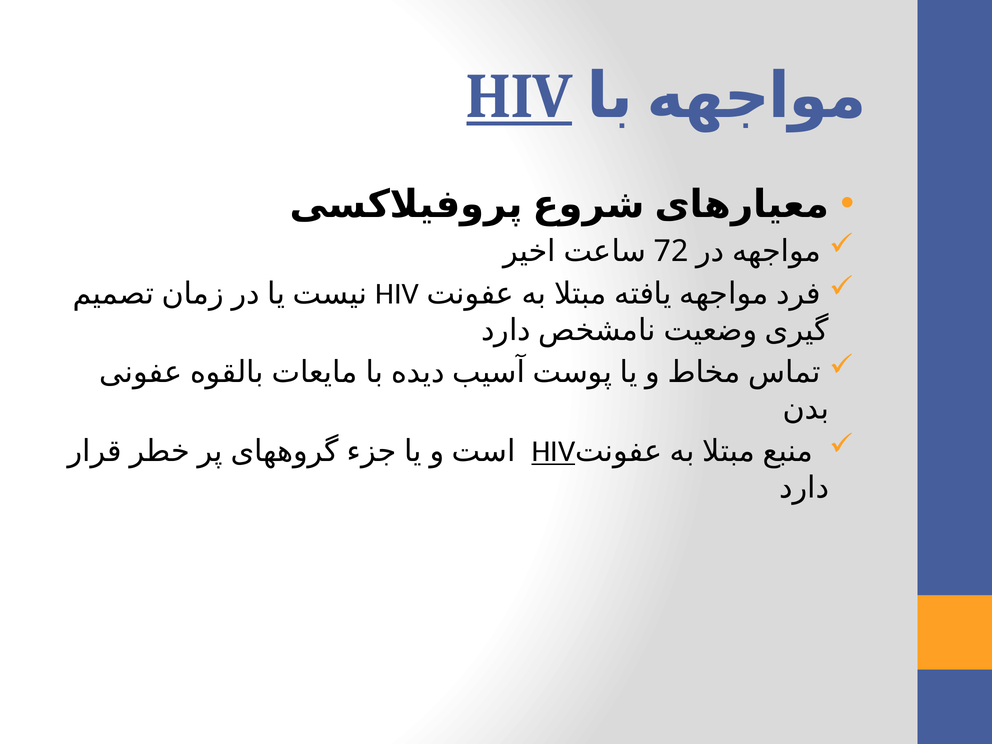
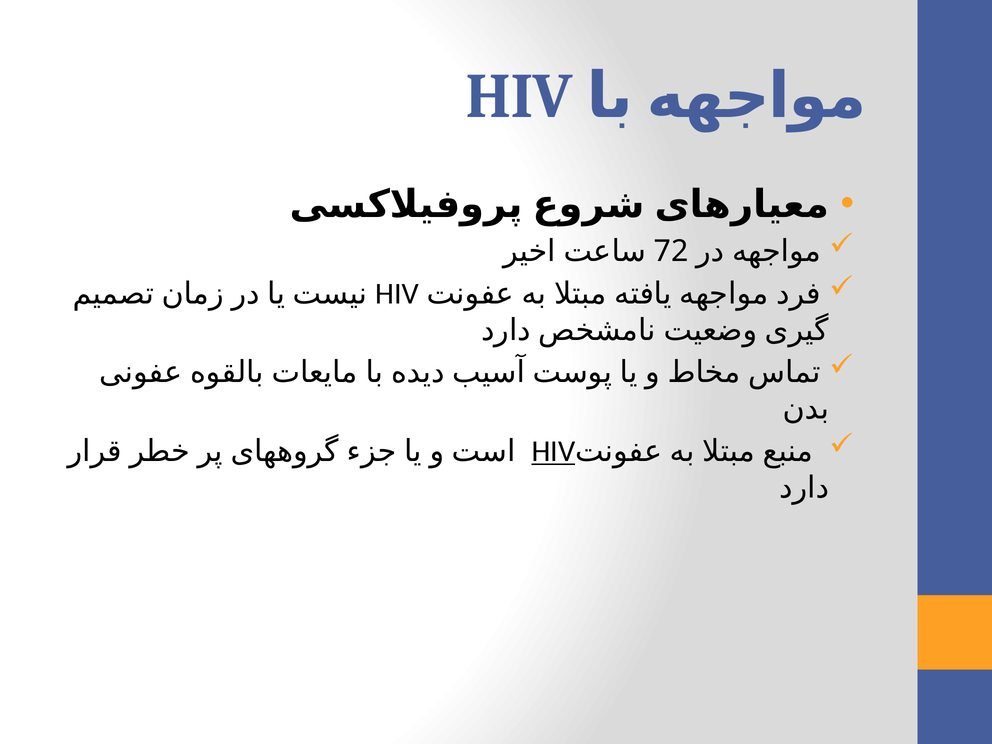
HIV at (519, 96) underline: present -> none
